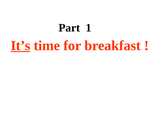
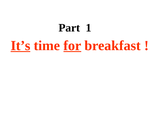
for underline: none -> present
